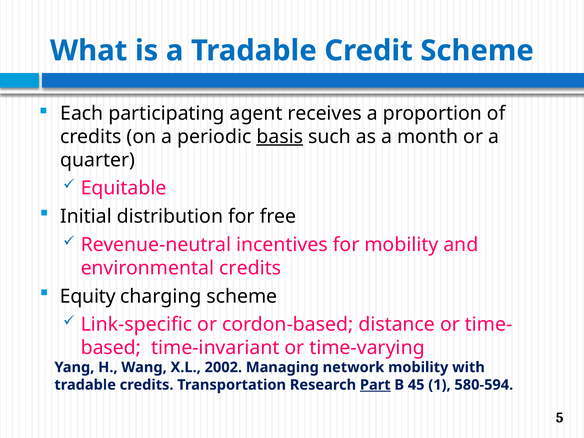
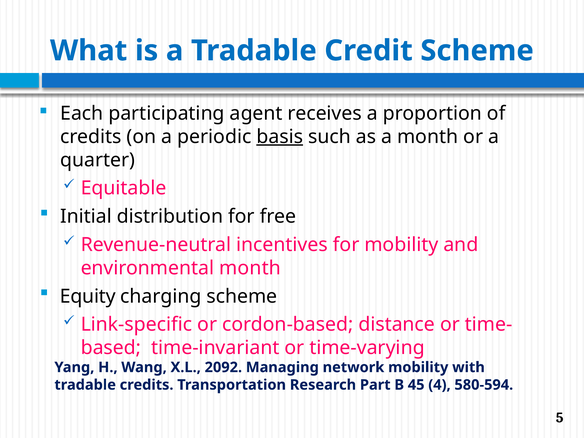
environmental credits: credits -> month
2002: 2002 -> 2092
Part underline: present -> none
1: 1 -> 4
